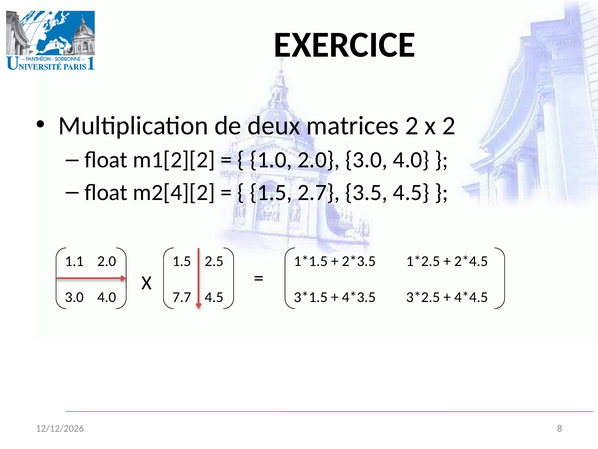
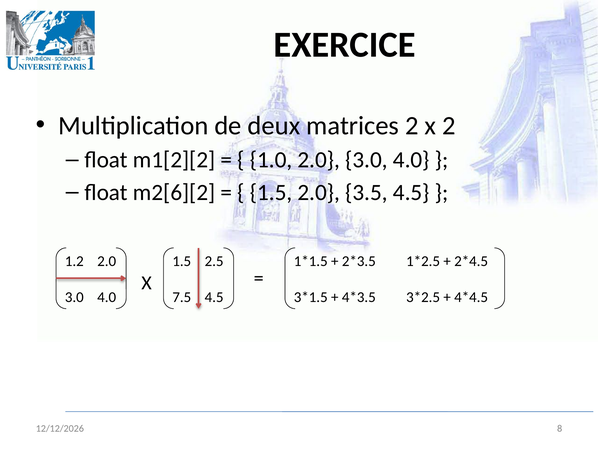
m2[4][2: m2[4][2 -> m2[6][2
1.5 2.7: 2.7 -> 2.0
1.1: 1.1 -> 1.2
7.7: 7.7 -> 7.5
